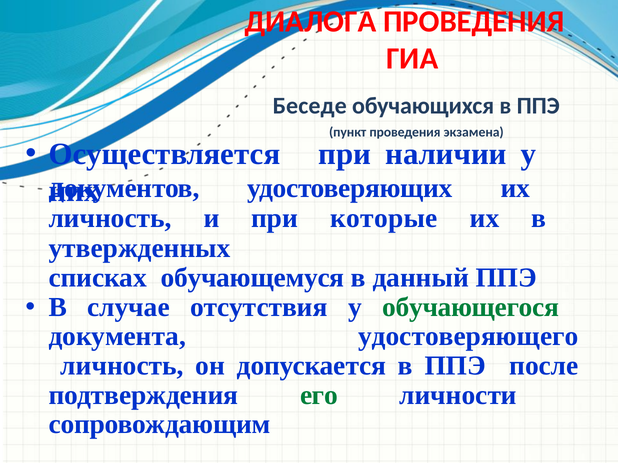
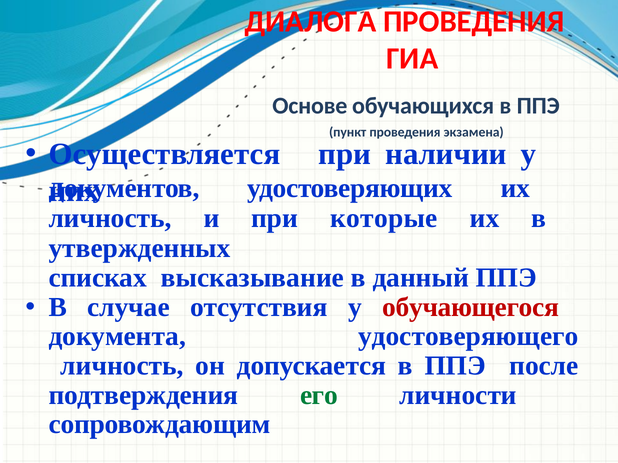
Беседе: Беседе -> Основе
обучающемуся: обучающемуся -> высказывание
обучающегося colour: green -> red
